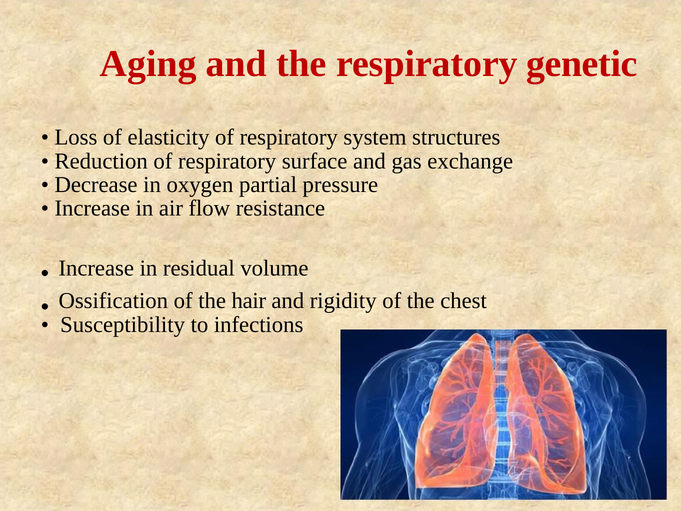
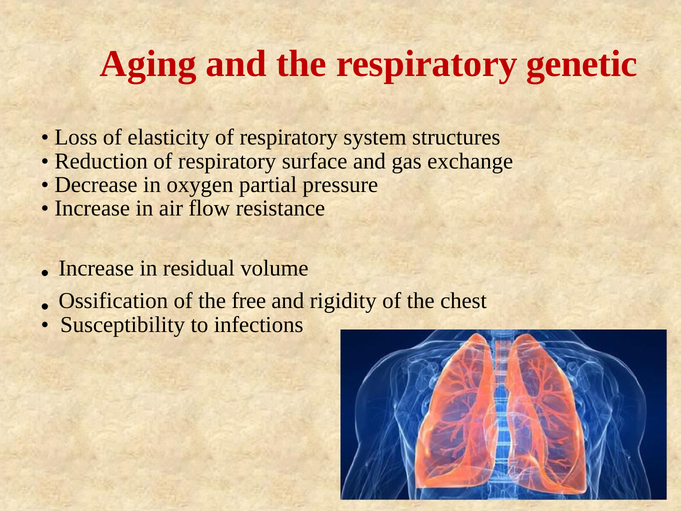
hair: hair -> free
